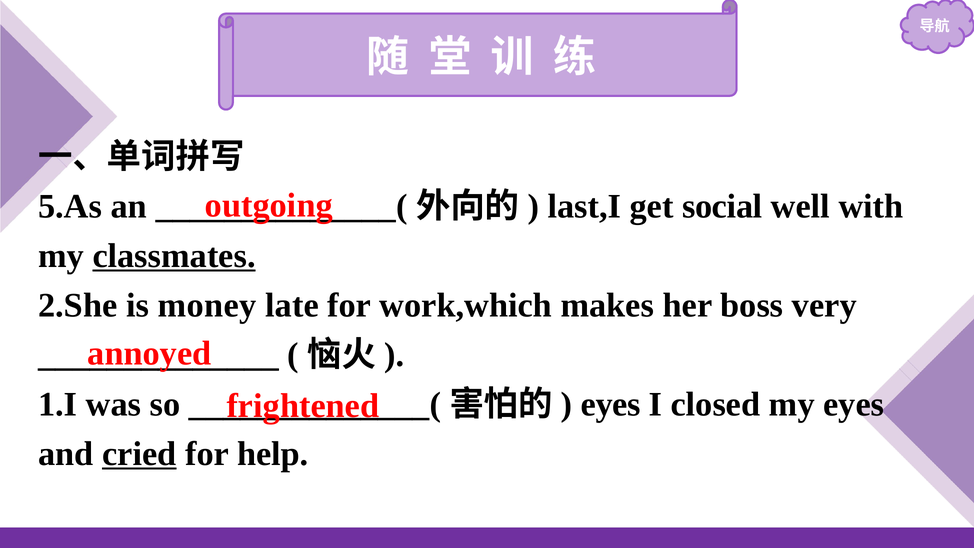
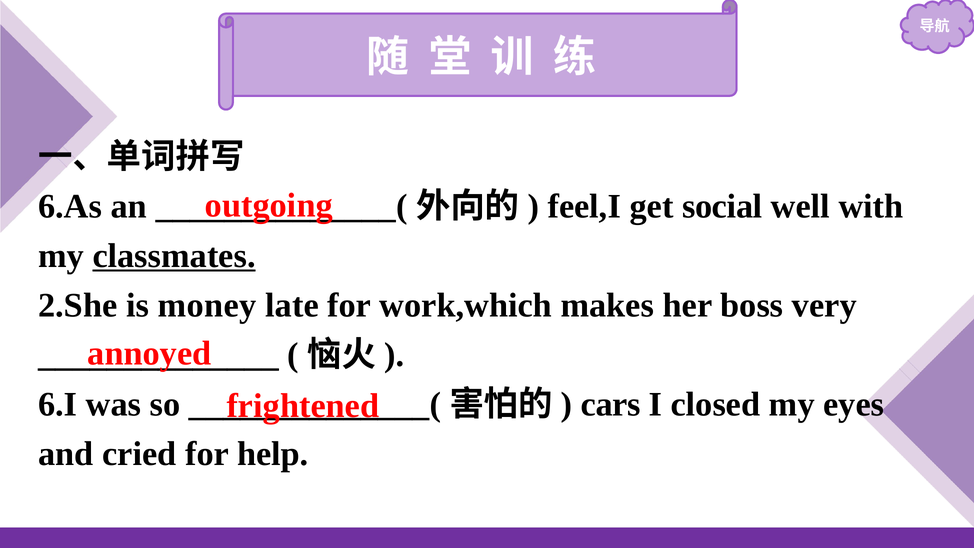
5.As: 5.As -> 6.As
last,I: last,I -> feel,I
1.I: 1.I -> 6.I
eyes at (611, 404): eyes -> cars
cried underline: present -> none
